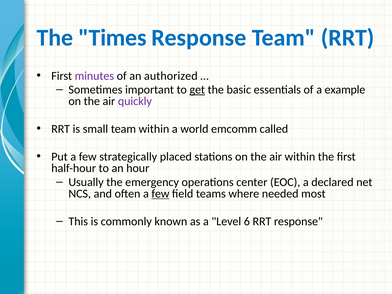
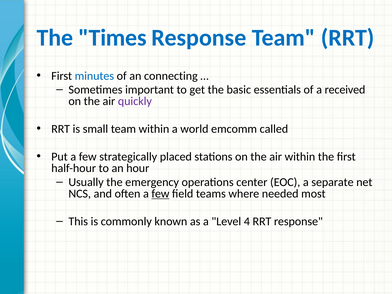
minutes colour: purple -> blue
authorized: authorized -> connecting
get underline: present -> none
example: example -> received
declared: declared -> separate
6: 6 -> 4
